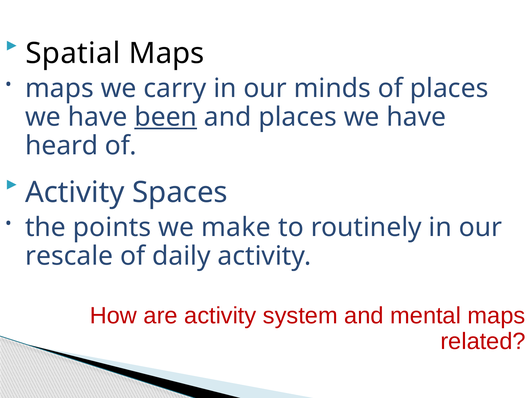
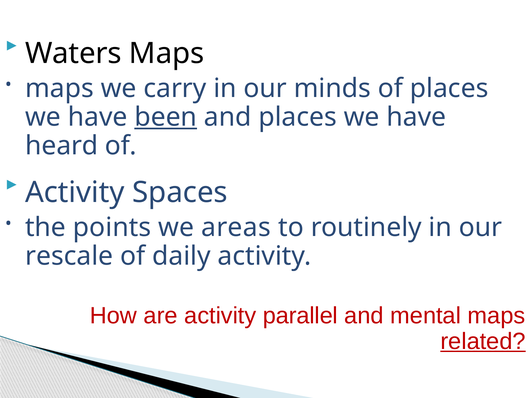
Spatial: Spatial -> Waters
make: make -> areas
system: system -> parallel
related underline: none -> present
